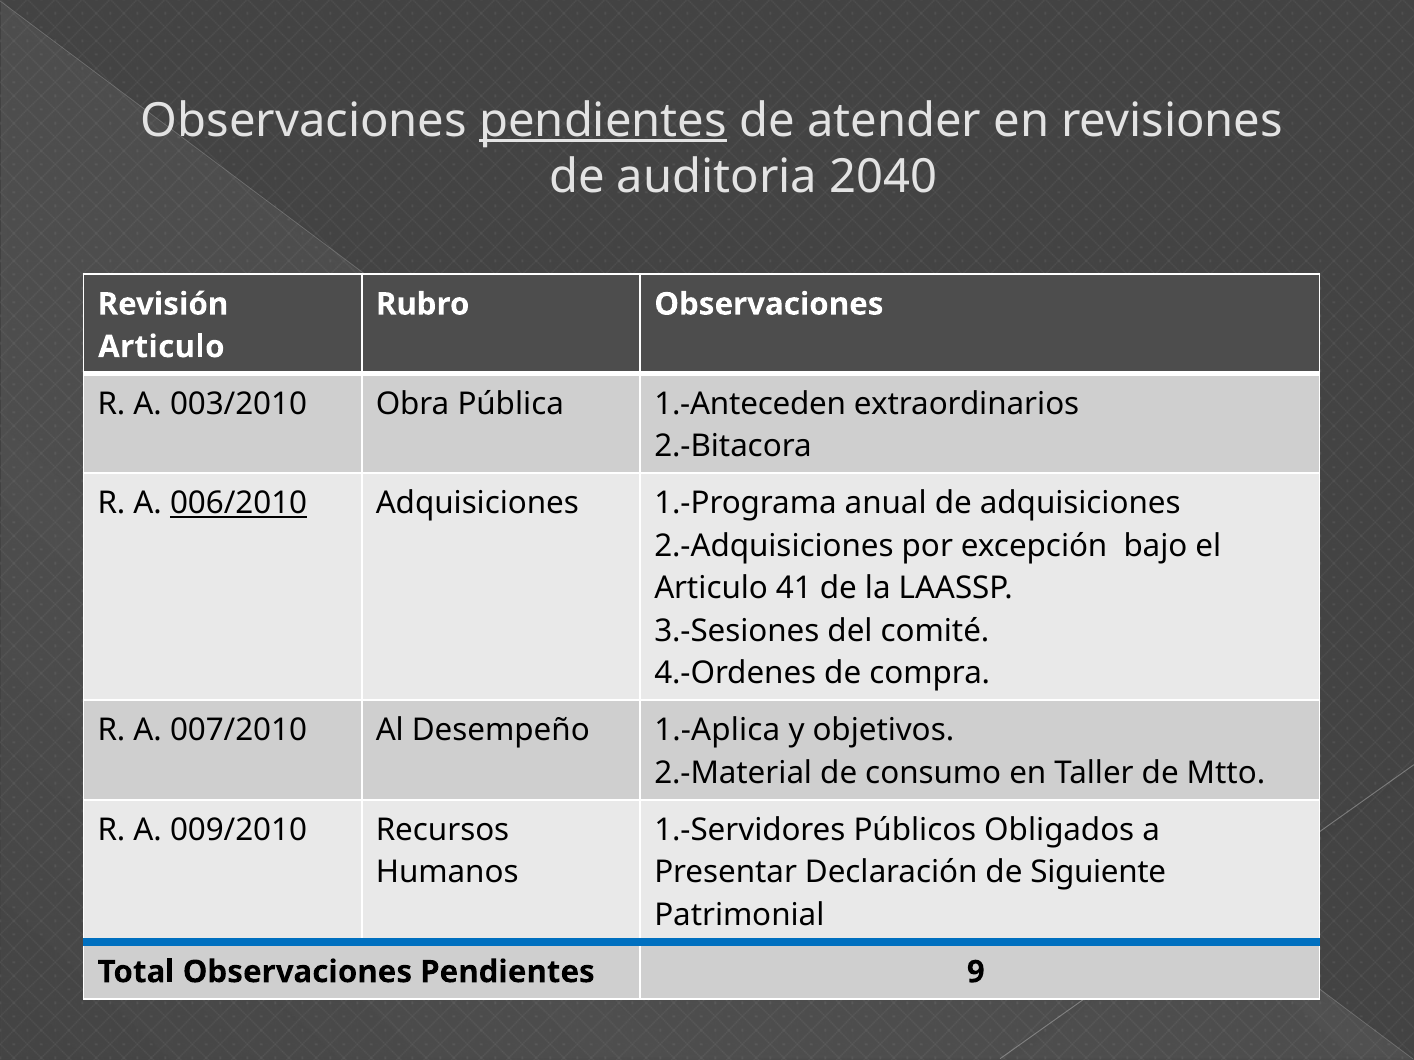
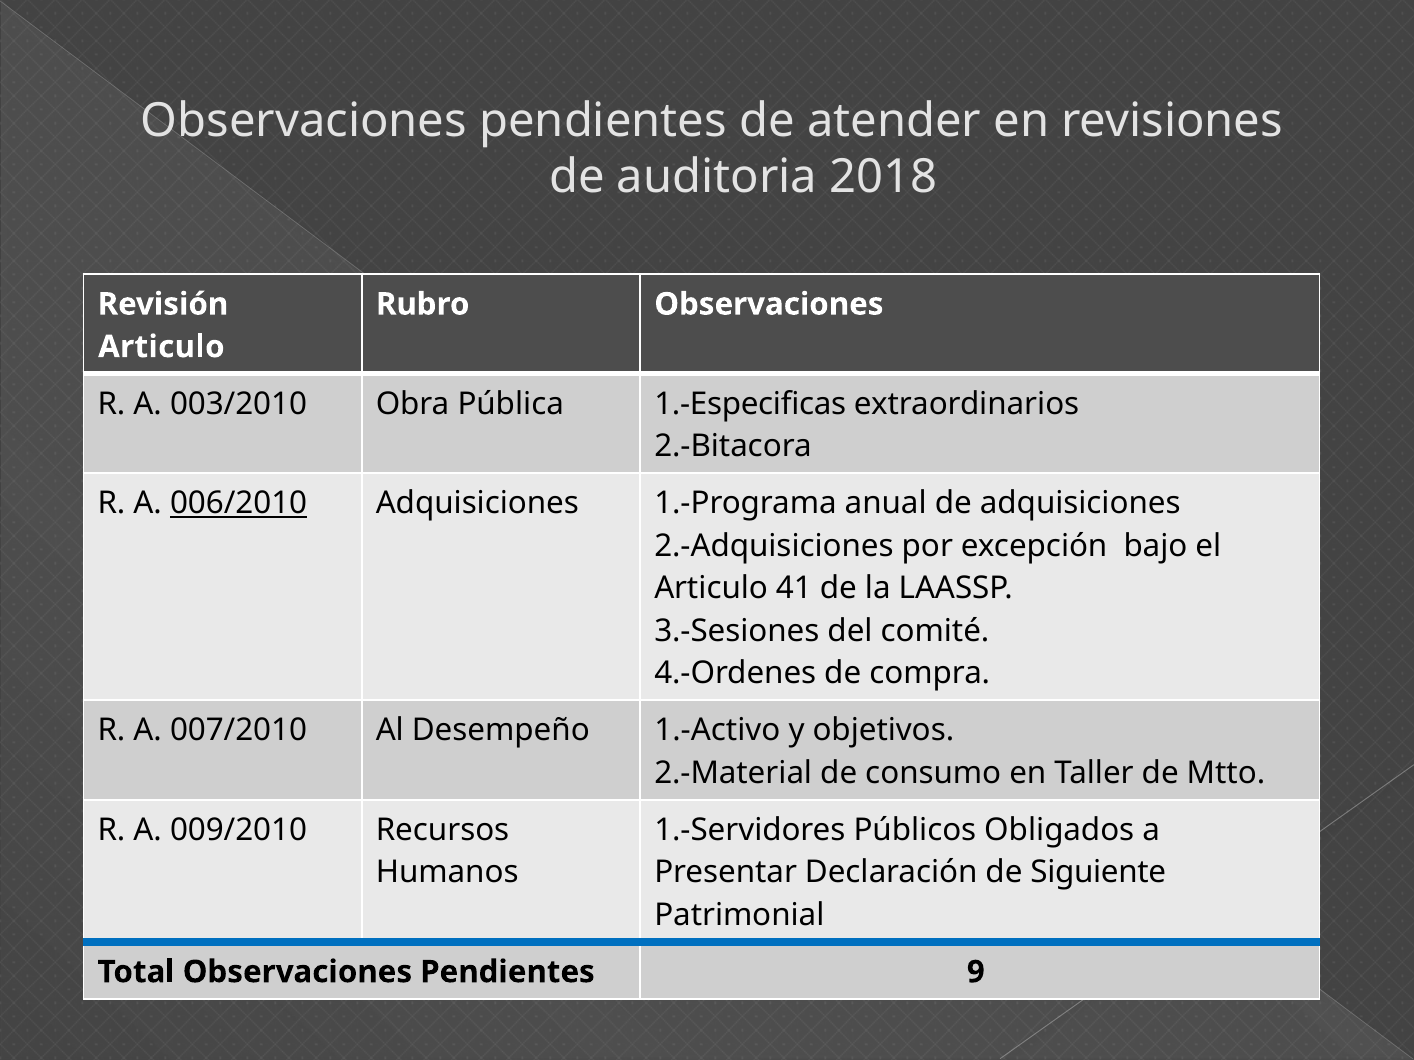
pendientes at (603, 121) underline: present -> none
2040: 2040 -> 2018
1.-Anteceden: 1.-Anteceden -> 1.-Especificas
1.-Aplica: 1.-Aplica -> 1.-Activo
